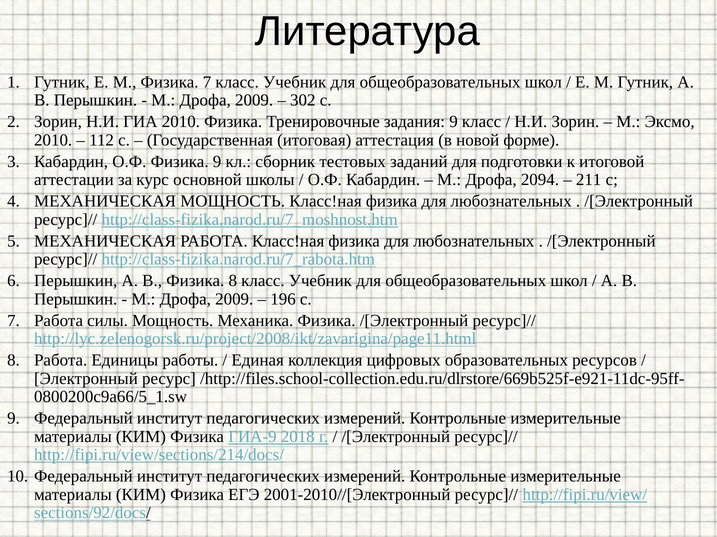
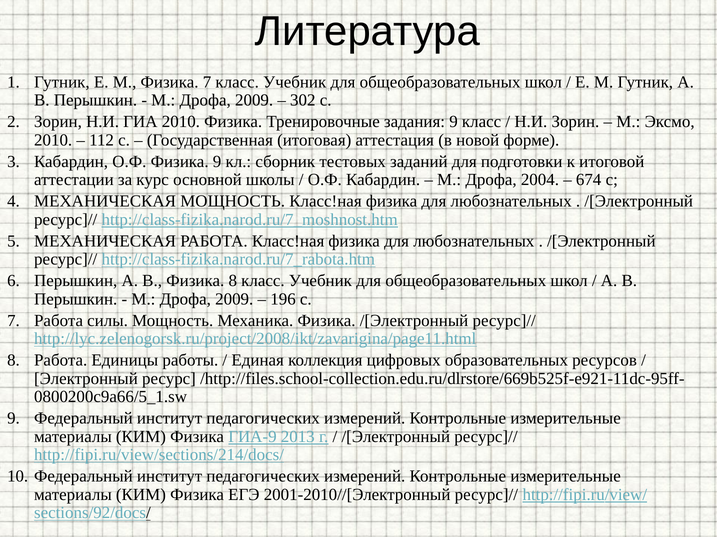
2094: 2094 -> 2004
211: 211 -> 674
2018: 2018 -> 2013
